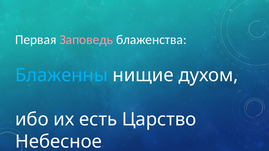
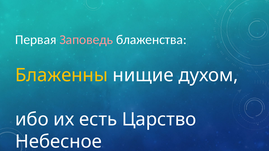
Блаженны colour: light blue -> yellow
